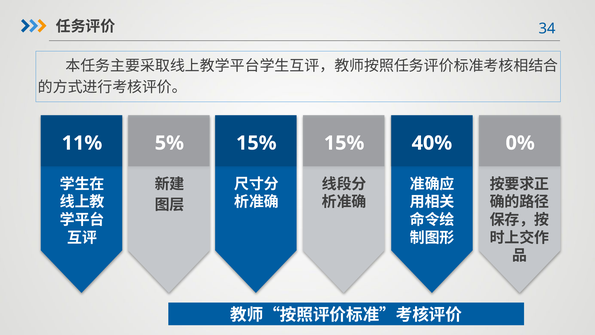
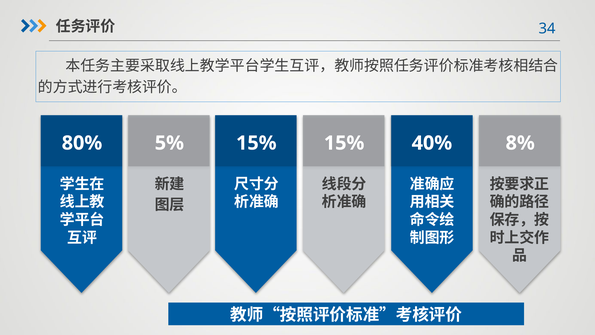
11%: 11% -> 80%
0%: 0% -> 8%
